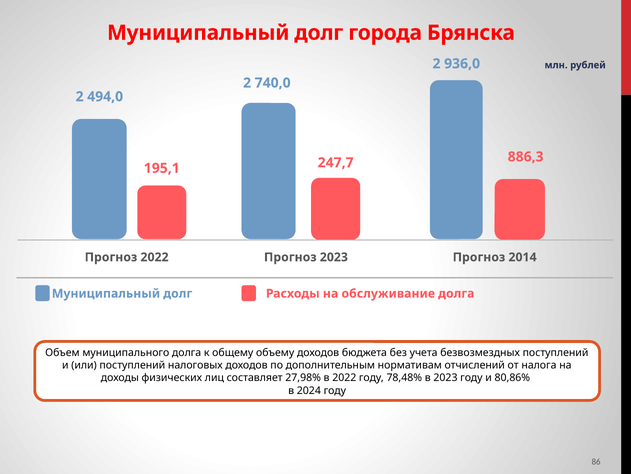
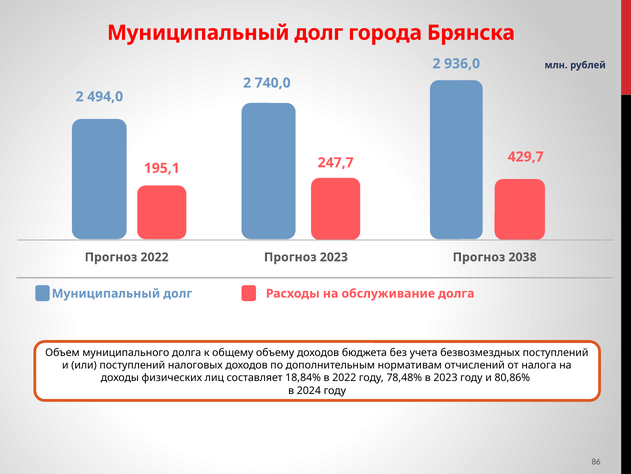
886,3: 886,3 -> 429,7
2014: 2014 -> 2038
27,98%: 27,98% -> 18,84%
